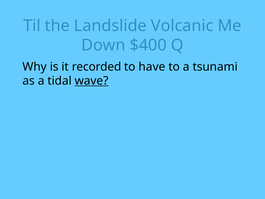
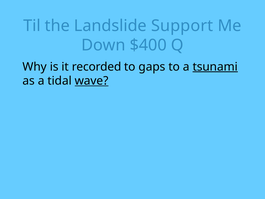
Volcanic: Volcanic -> Support
have: have -> gaps
tsunami underline: none -> present
